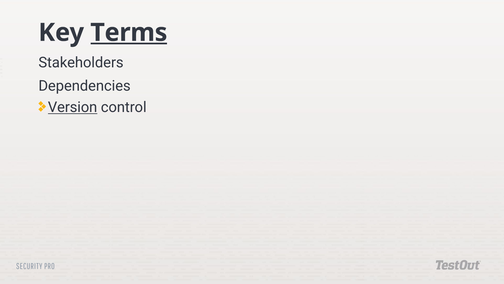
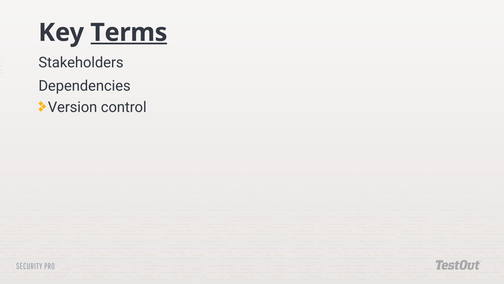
Version underline: present -> none
